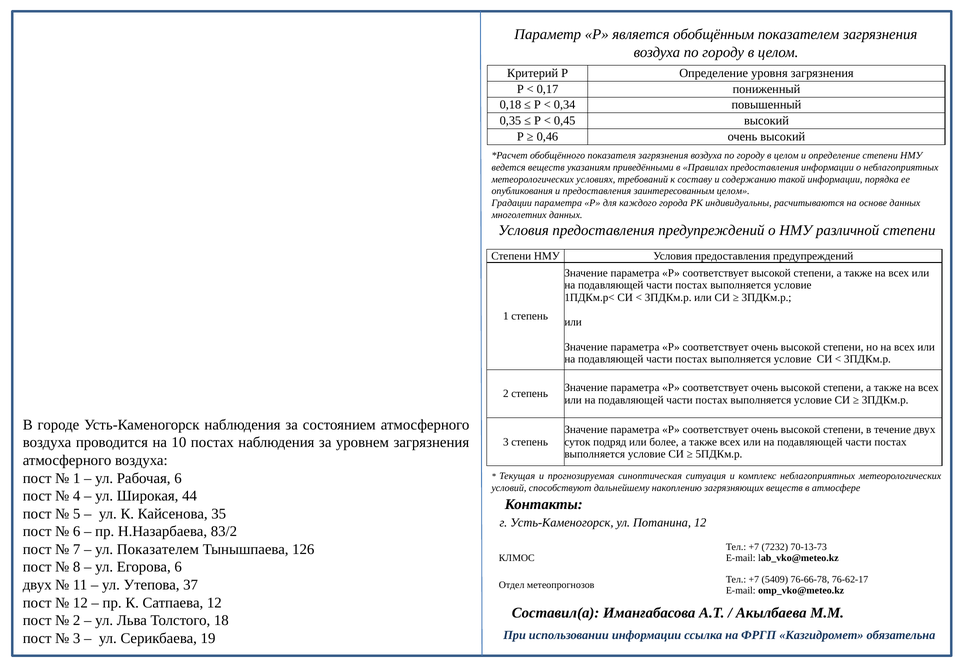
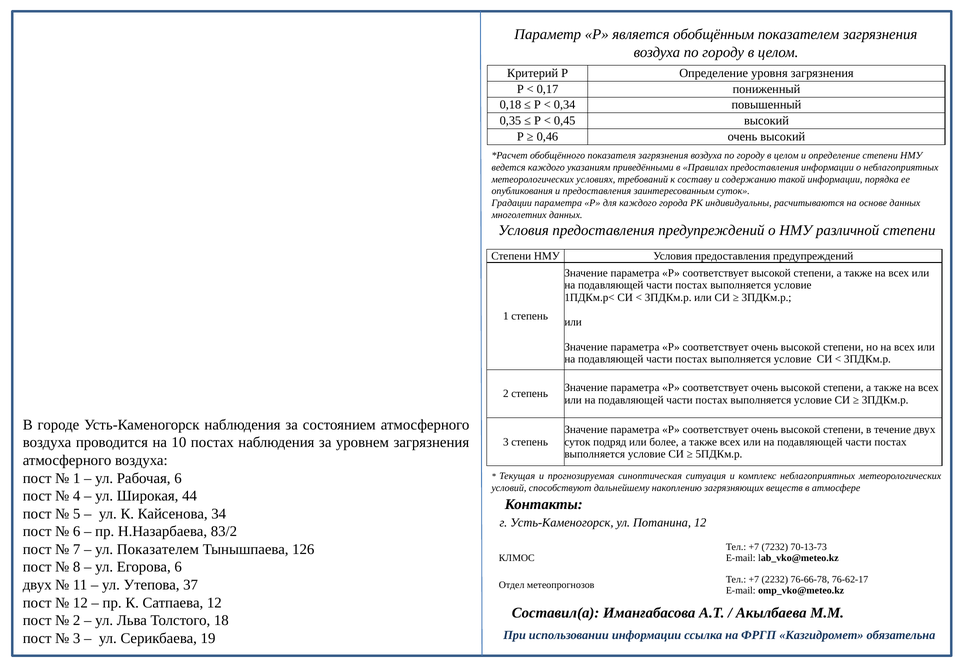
ведется веществ: веществ -> каждого
заинтересованным целом: целом -> суток
35: 35 -> 34
5409: 5409 -> 2232
